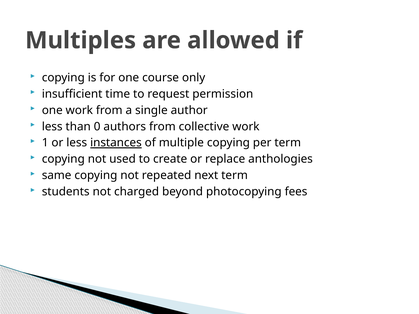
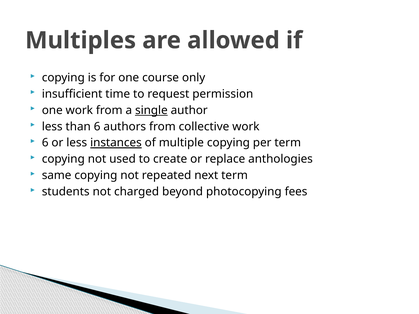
single underline: none -> present
than 0: 0 -> 6
1 at (45, 143): 1 -> 6
